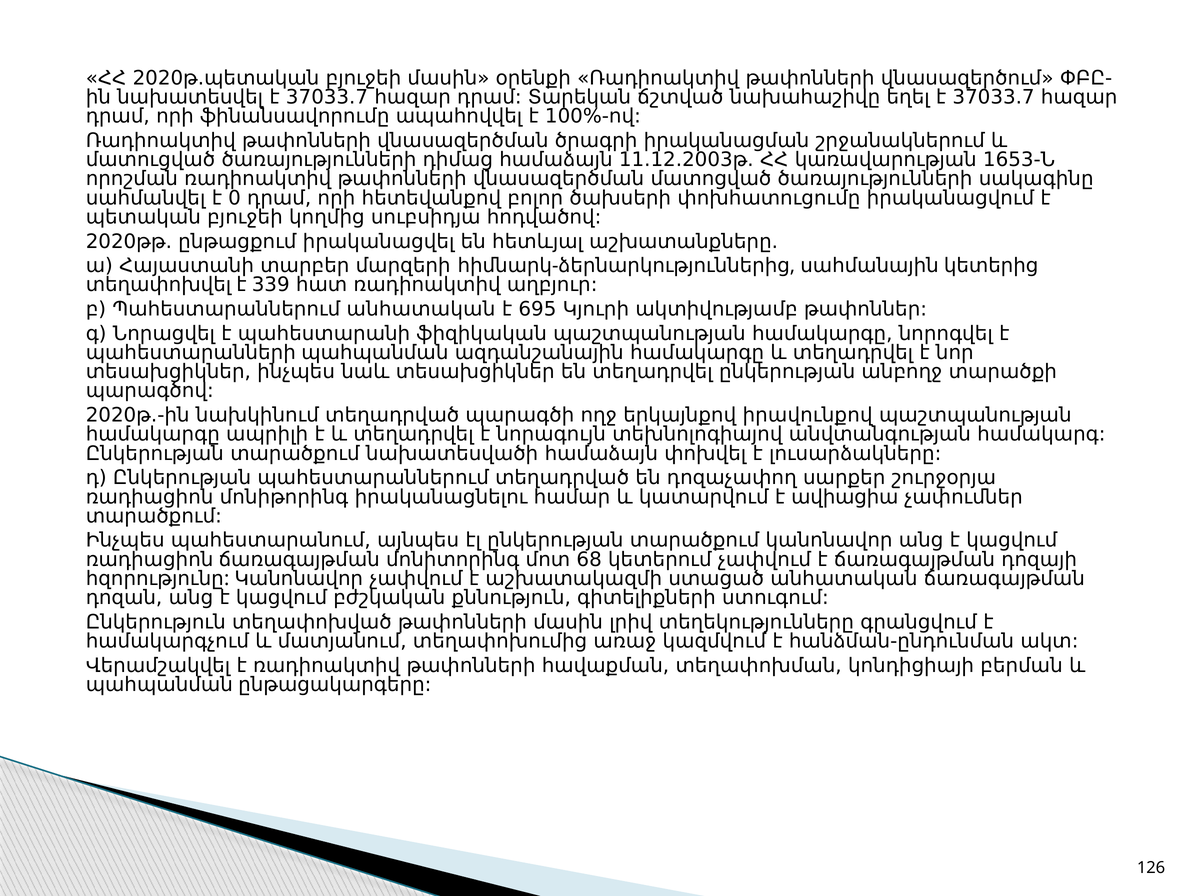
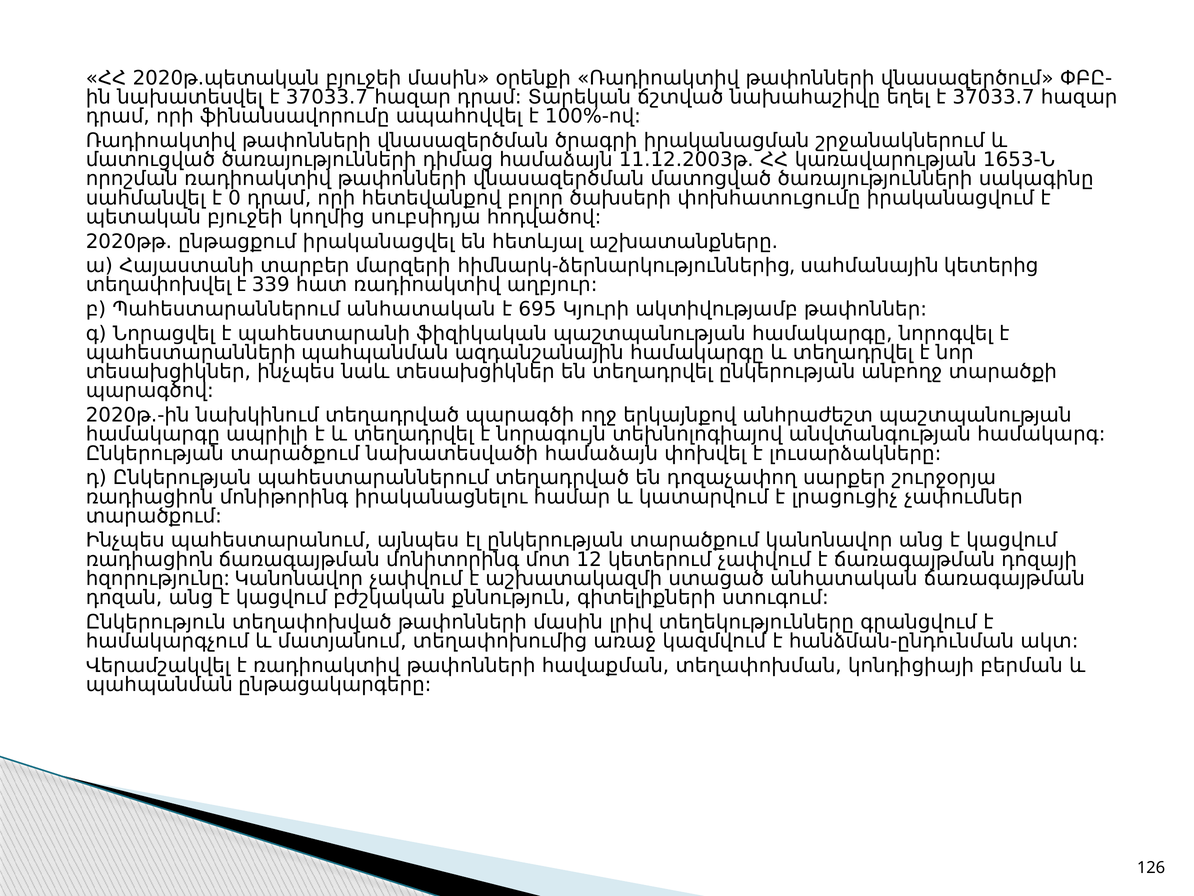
իրավունքով: իրավունքով -> անհրաժեշտ
ավիացիա: ավիացիա -> լրացուցիչ
68: 68 -> 12
